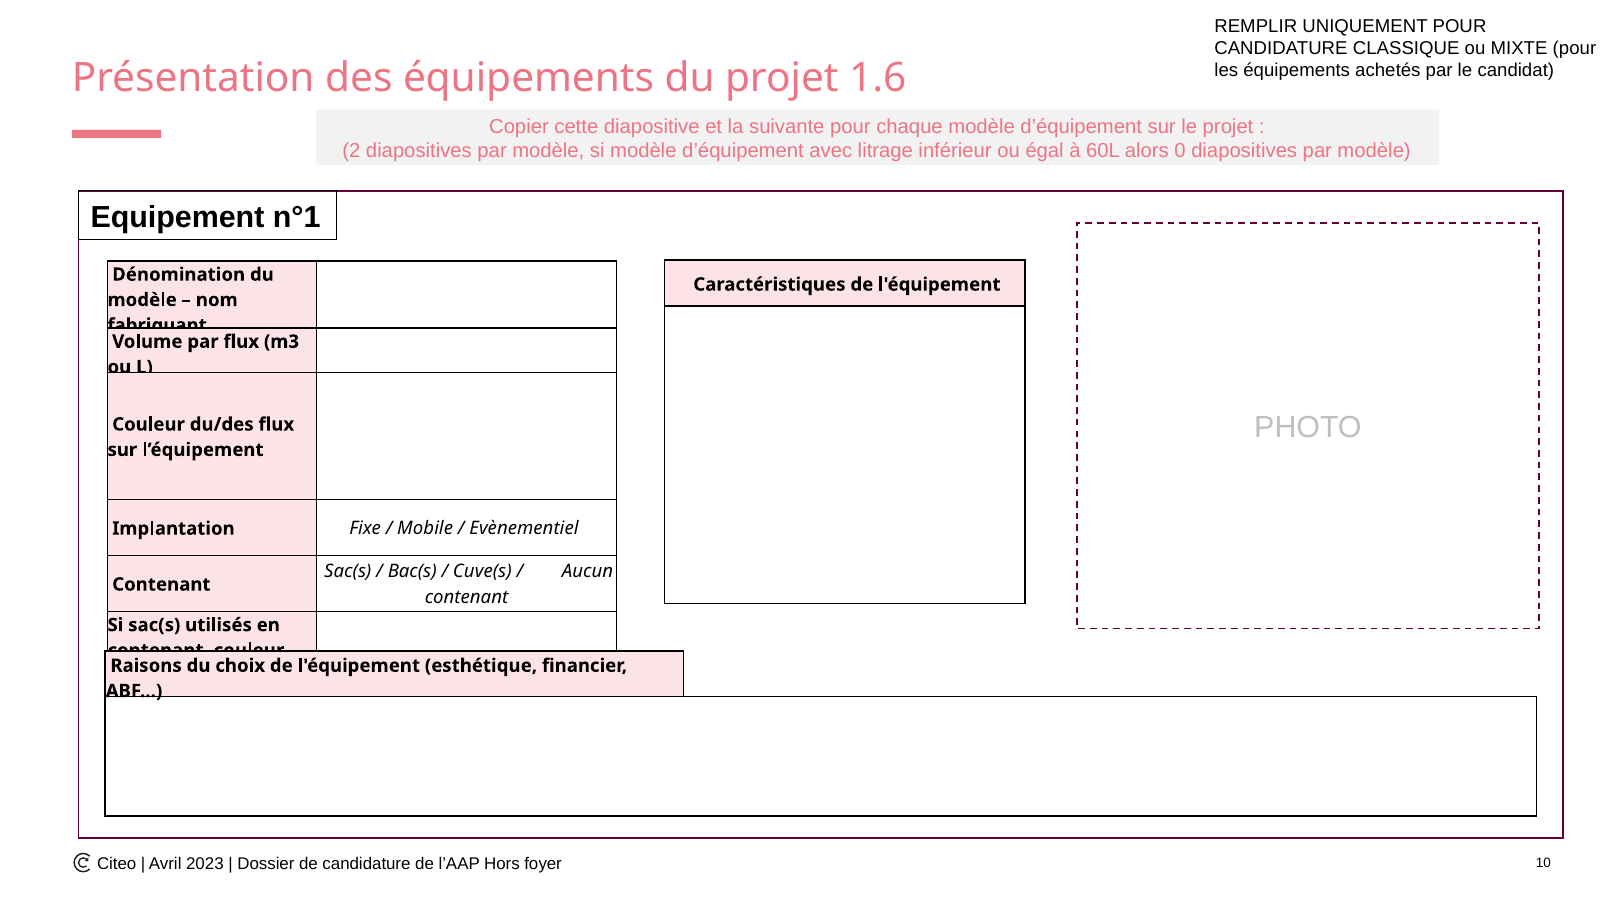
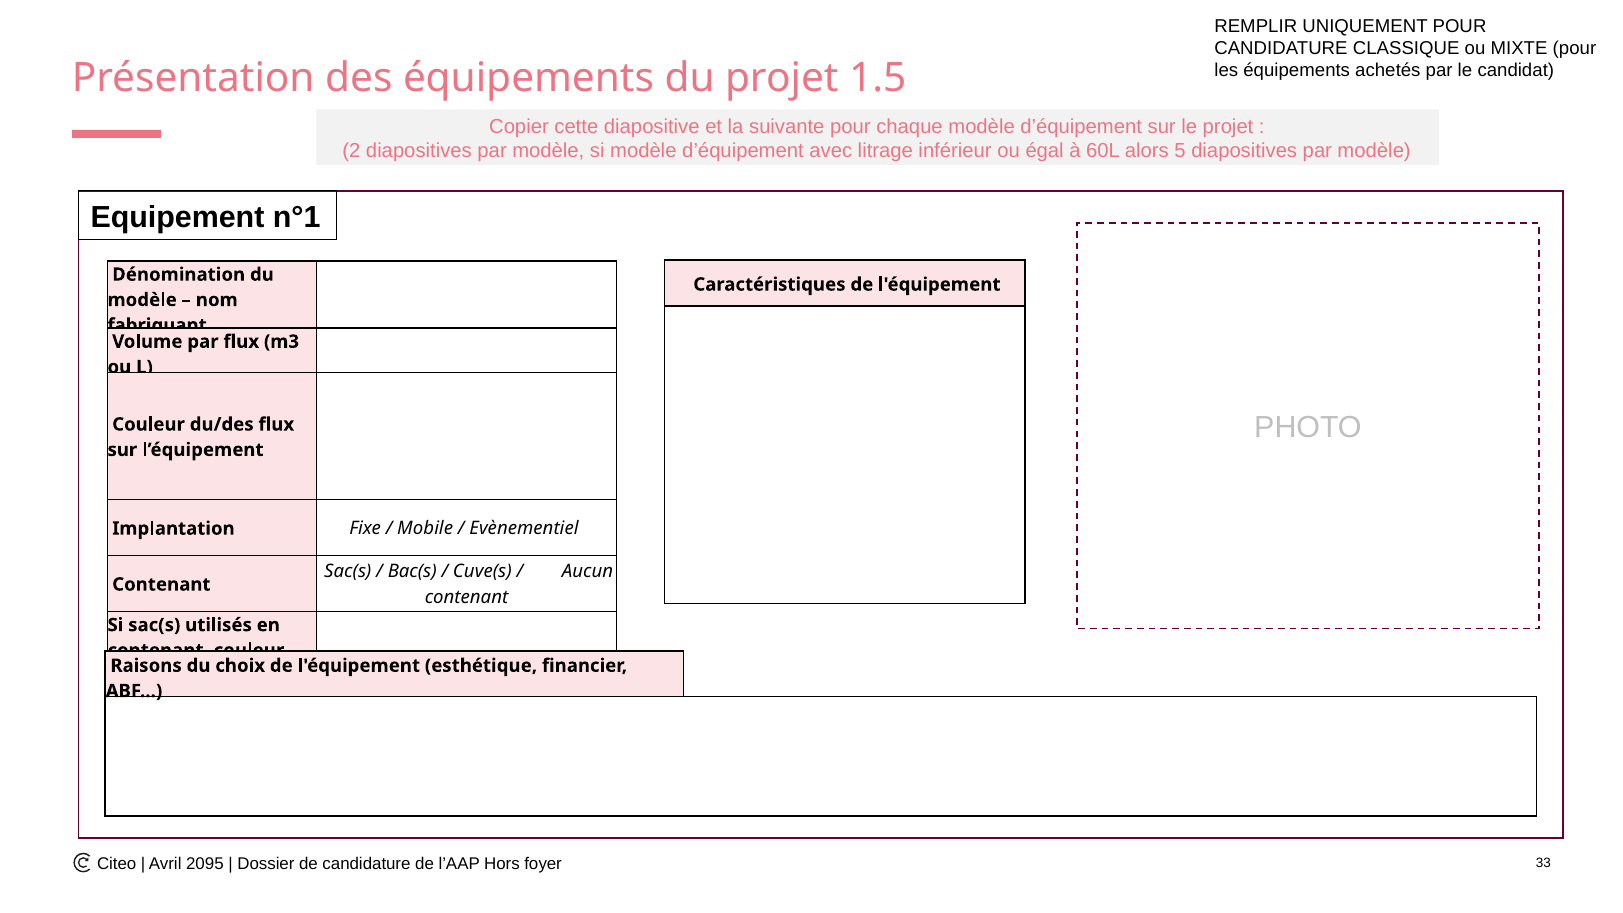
1.6: 1.6 -> 1.5
0: 0 -> 5
2023: 2023 -> 2095
10: 10 -> 33
